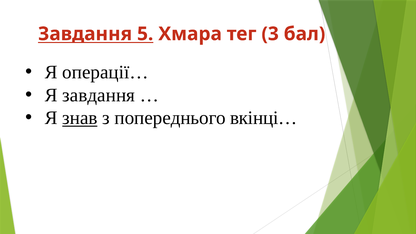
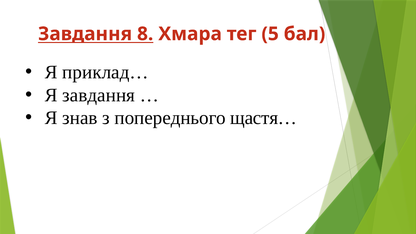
5: 5 -> 8
3: 3 -> 5
операції…: операції… -> приклад…
знав underline: present -> none
вкінці…: вкінці… -> щастя…
